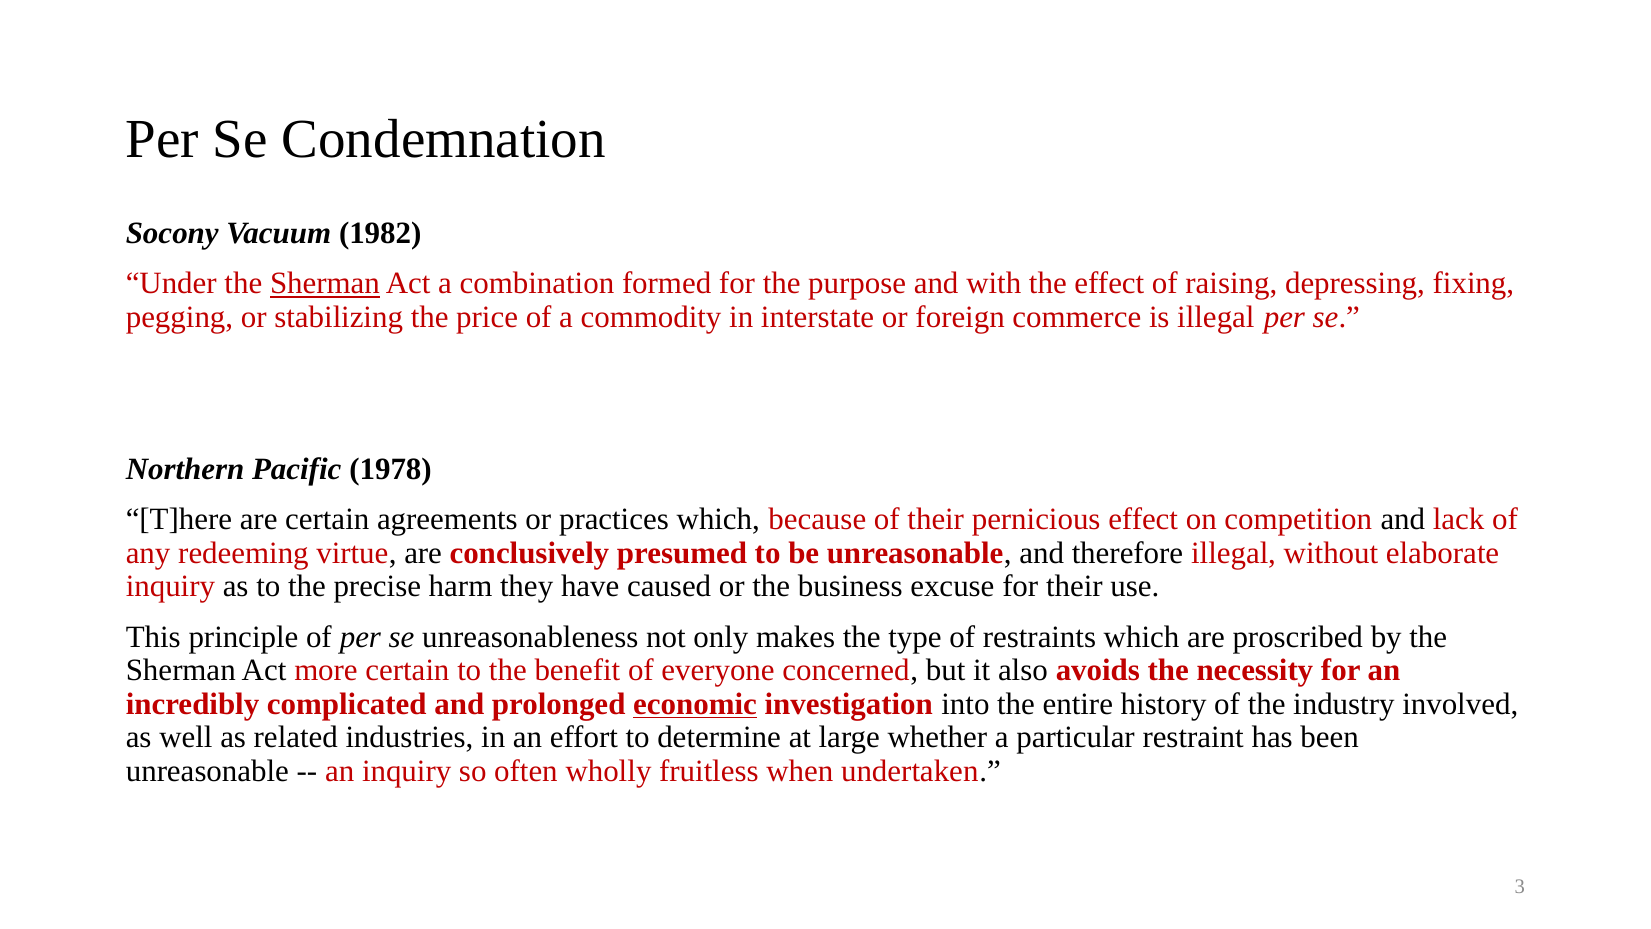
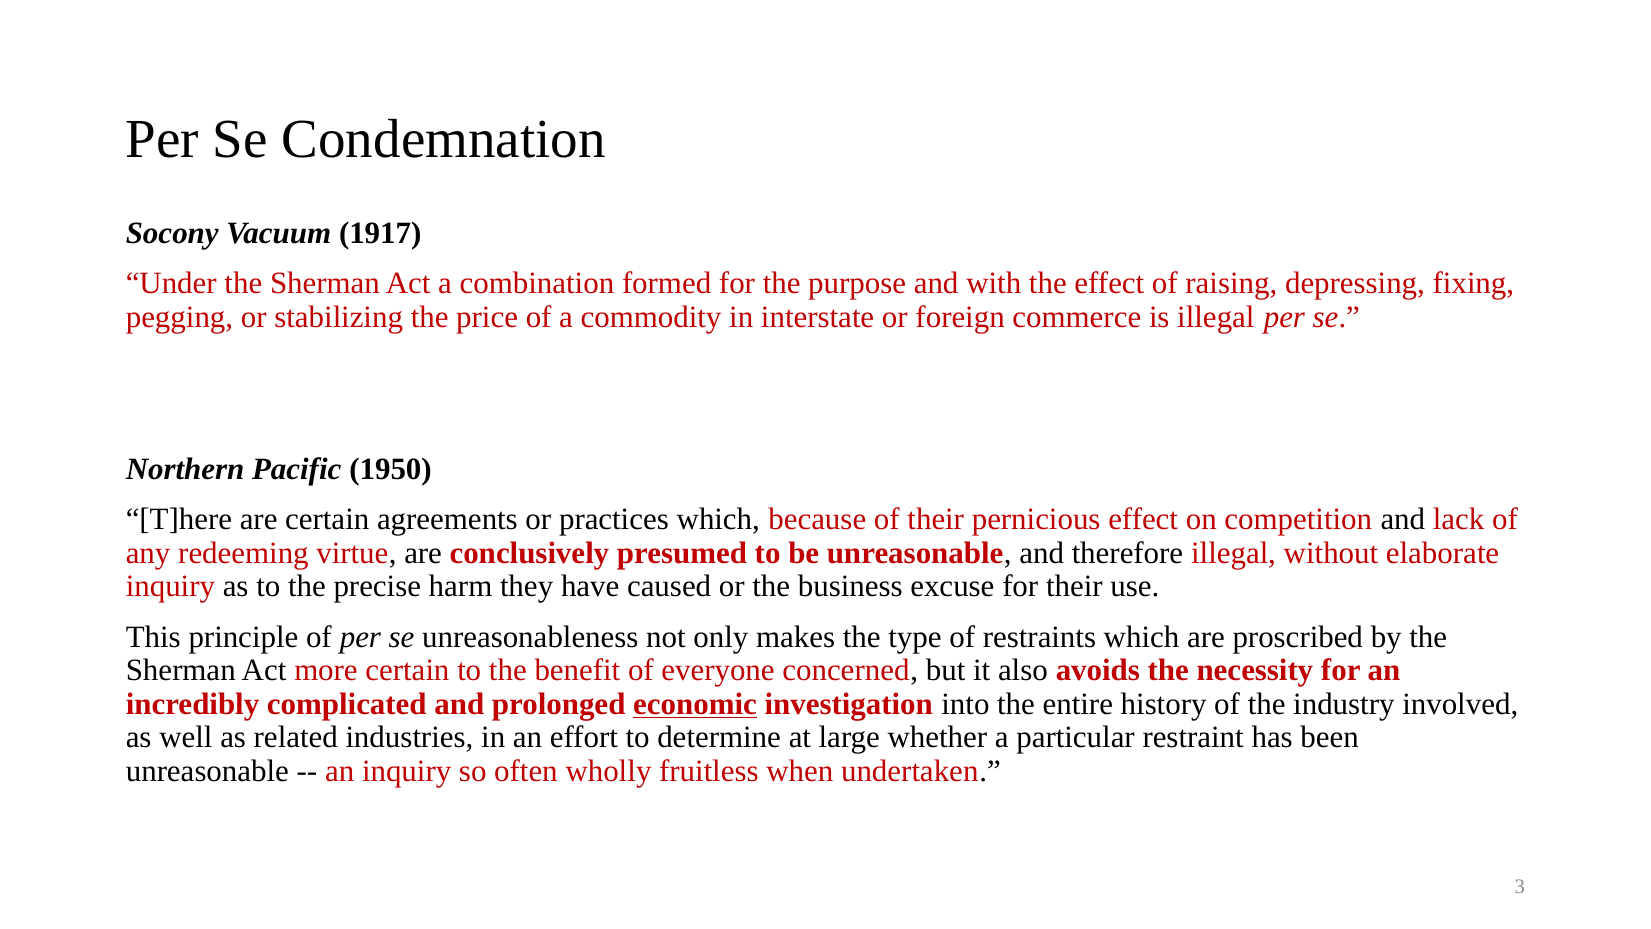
1982: 1982 -> 1917
Sherman at (325, 284) underline: present -> none
1978: 1978 -> 1950
